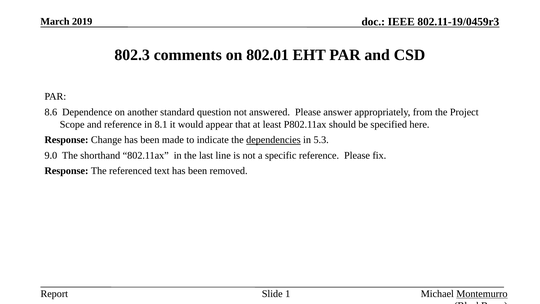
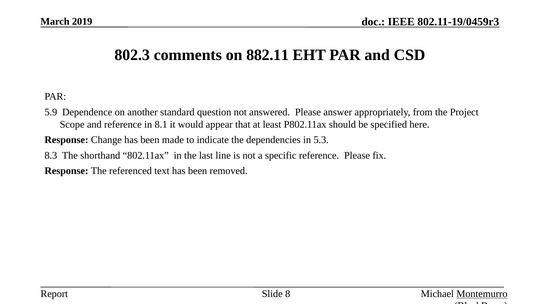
802.01: 802.01 -> 882.11
8.6: 8.6 -> 5.9
dependencies underline: present -> none
9.0: 9.0 -> 8.3
1: 1 -> 8
